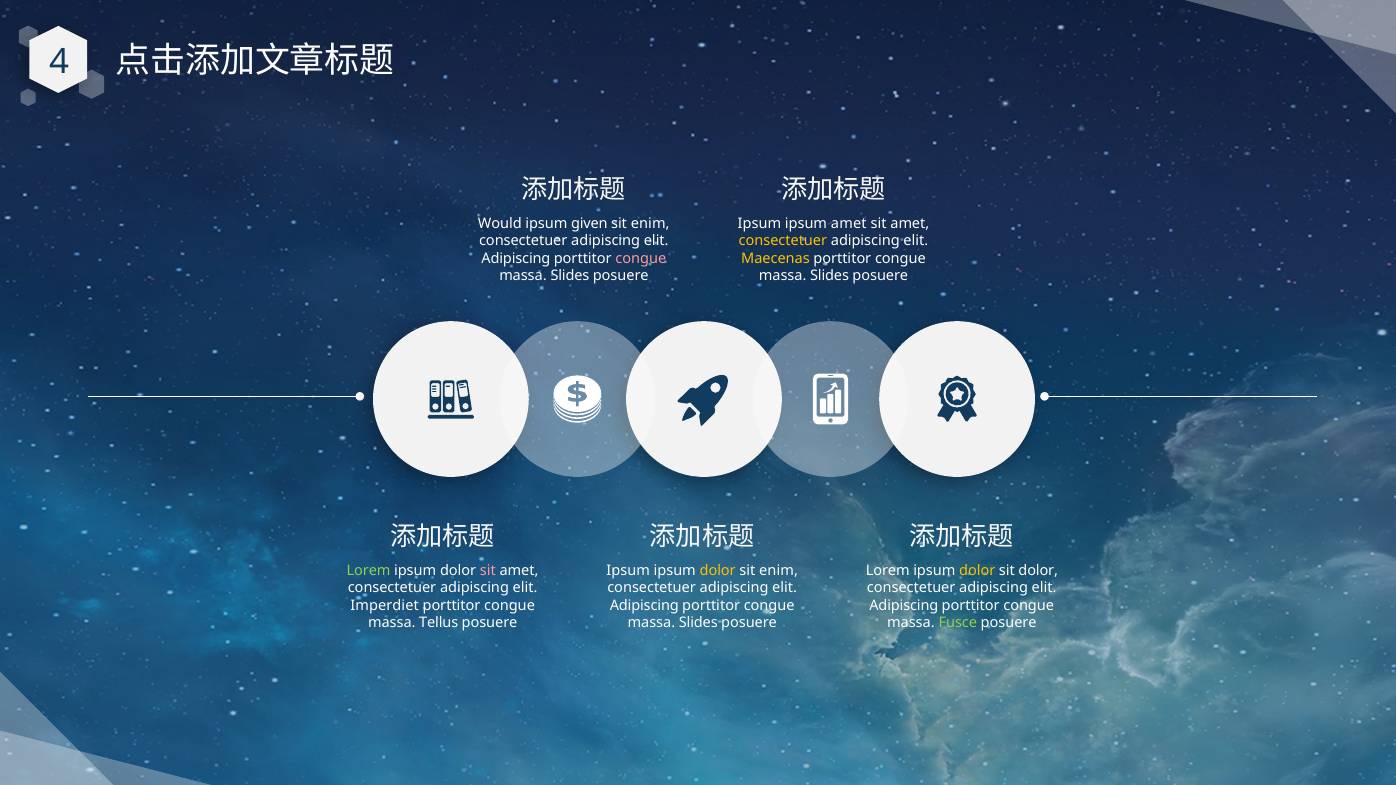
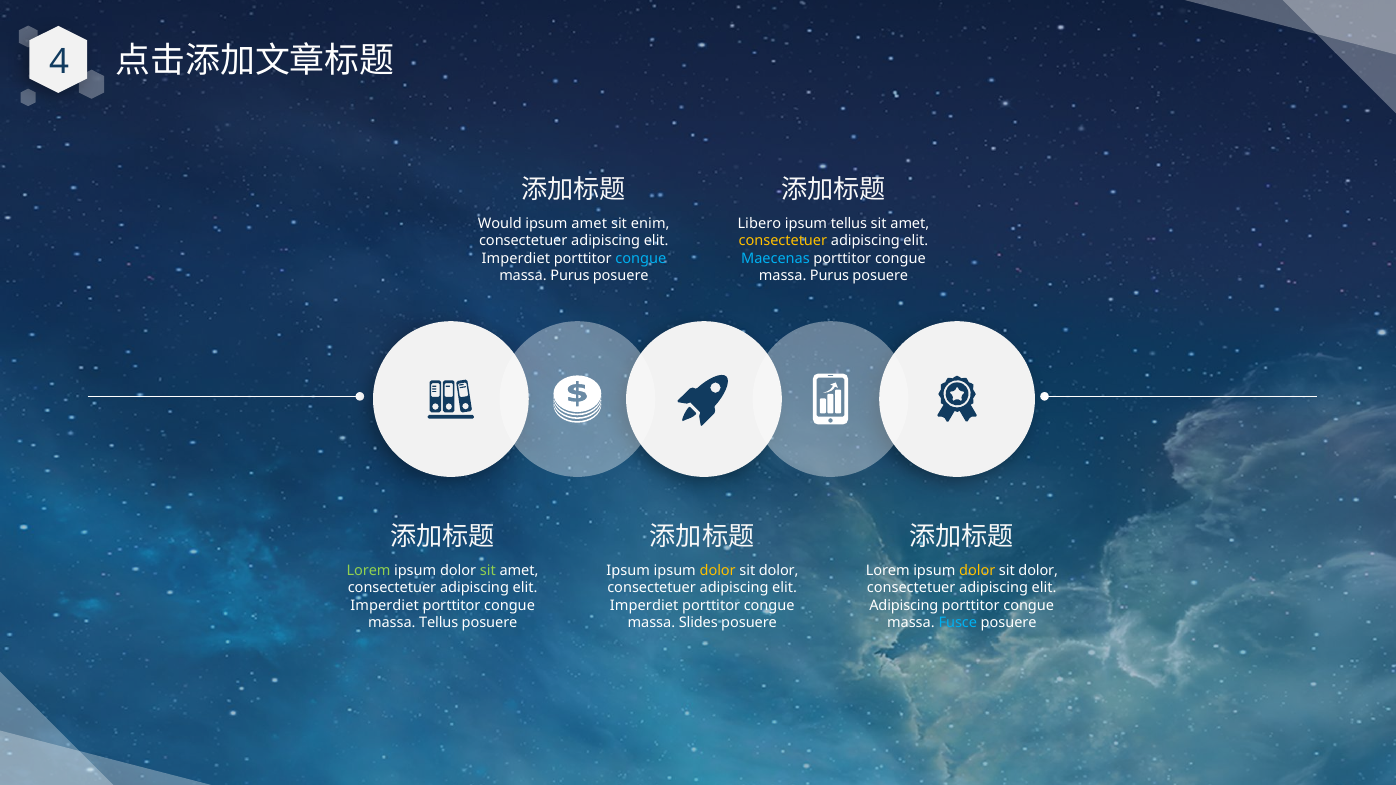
ipsum given: given -> amet
Ipsum at (759, 224): Ipsum -> Libero
ipsum amet: amet -> tellus
Adipiscing at (516, 259): Adipiscing -> Imperdiet
congue at (641, 259) colour: pink -> light blue
Maecenas colour: yellow -> light blue
Slides at (570, 276): Slides -> Purus
Slides at (830, 276): Slides -> Purus
sit at (488, 571) colour: pink -> light green
enim at (779, 571): enim -> dolor
Adipiscing at (644, 606): Adipiscing -> Imperdiet
Fusce colour: light green -> light blue
